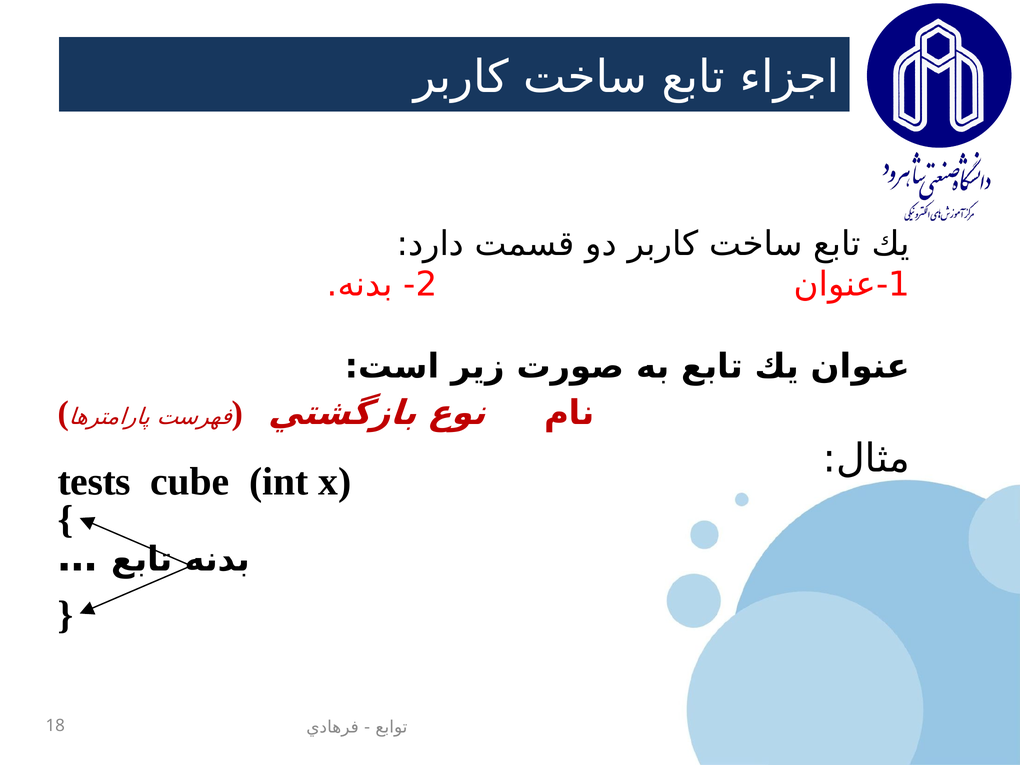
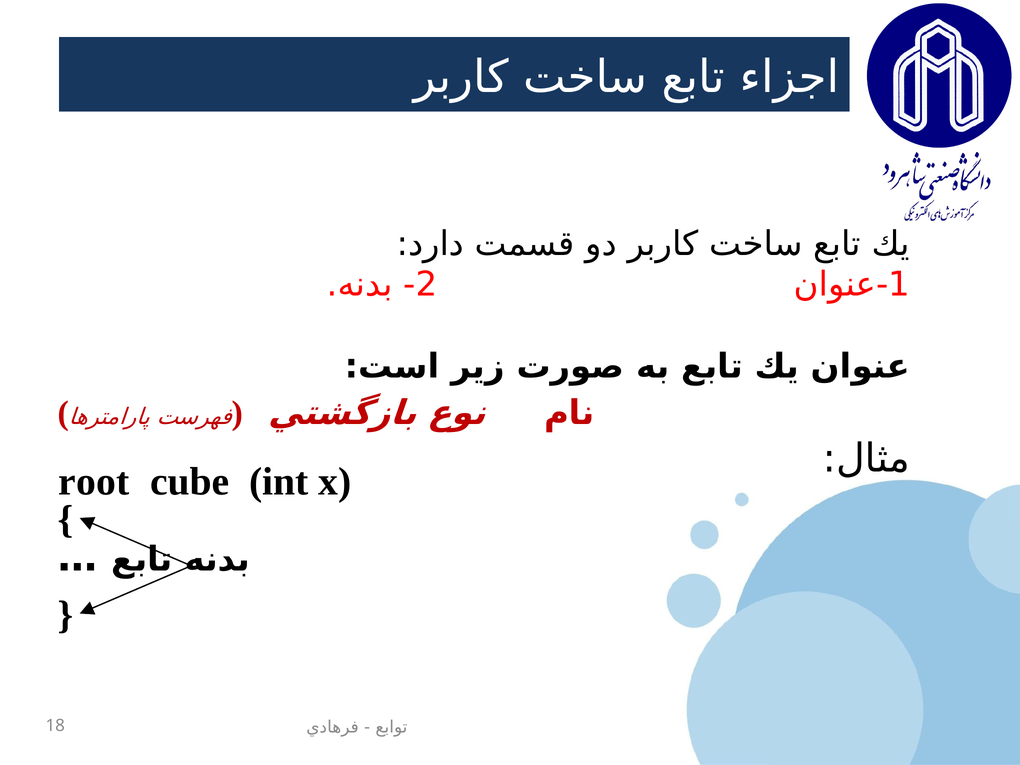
tests: tests -> root
